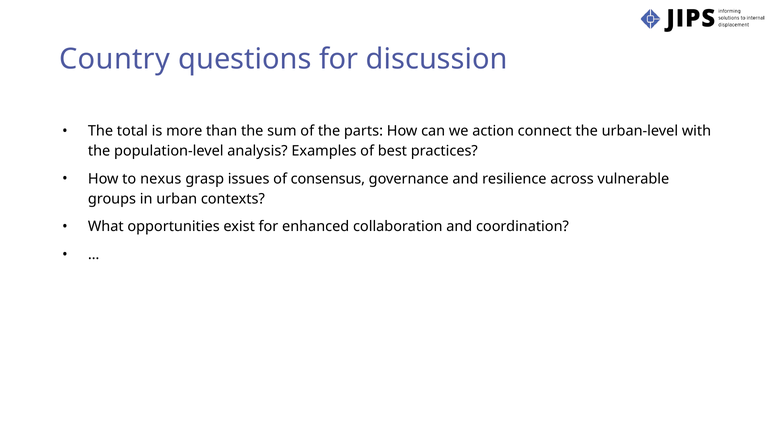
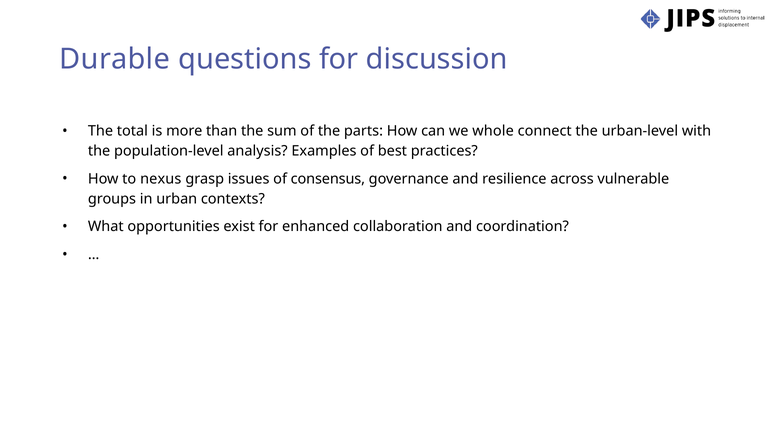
Country: Country -> Durable
action: action -> whole
